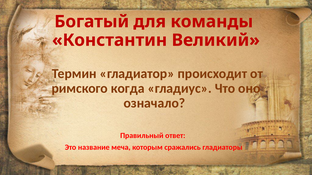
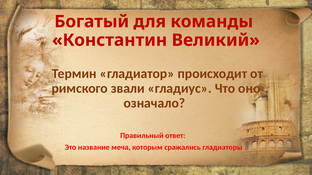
когда: когда -> звали
